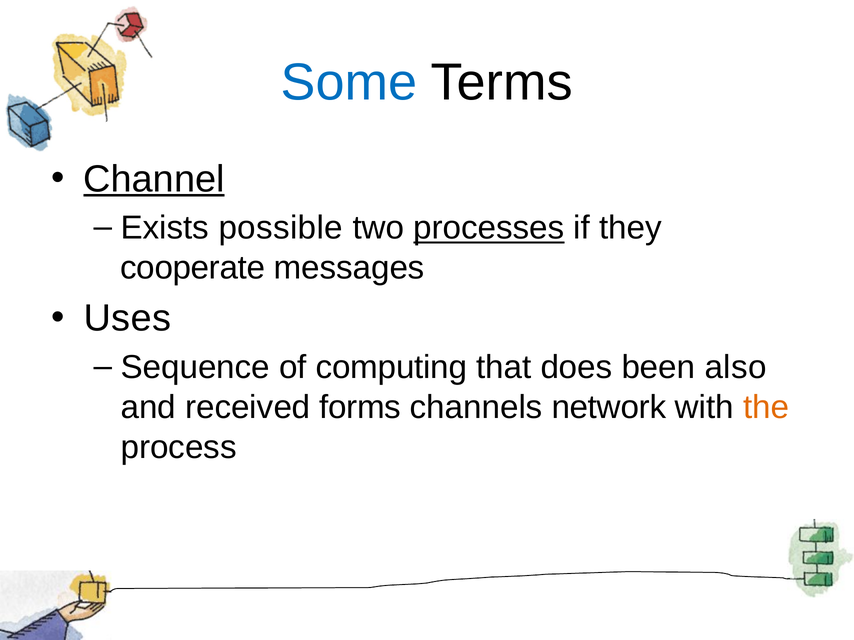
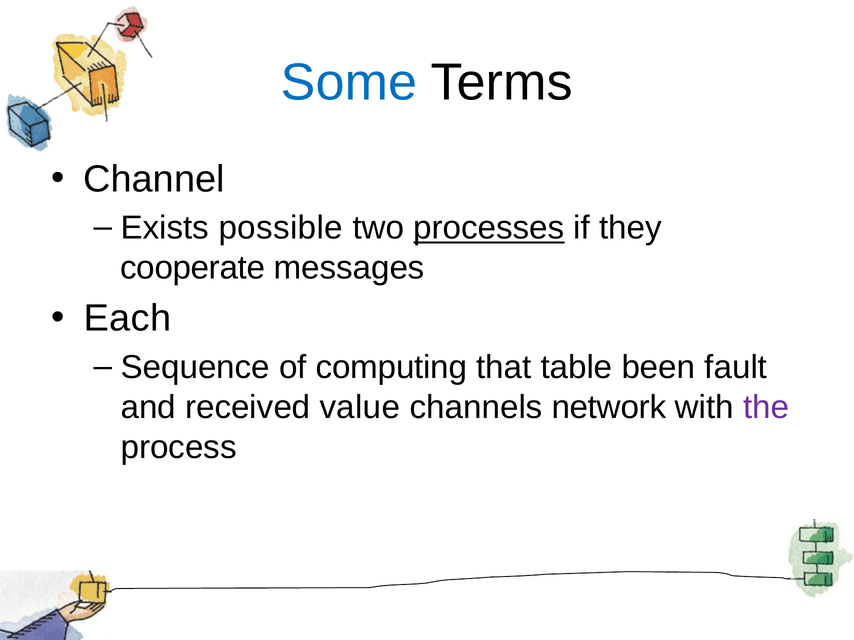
Channel underline: present -> none
Uses: Uses -> Each
does: does -> table
also: also -> fault
forms: forms -> value
the colour: orange -> purple
